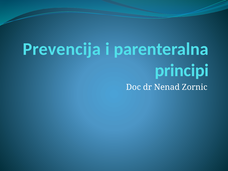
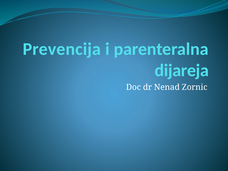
principi: principi -> dijareja
